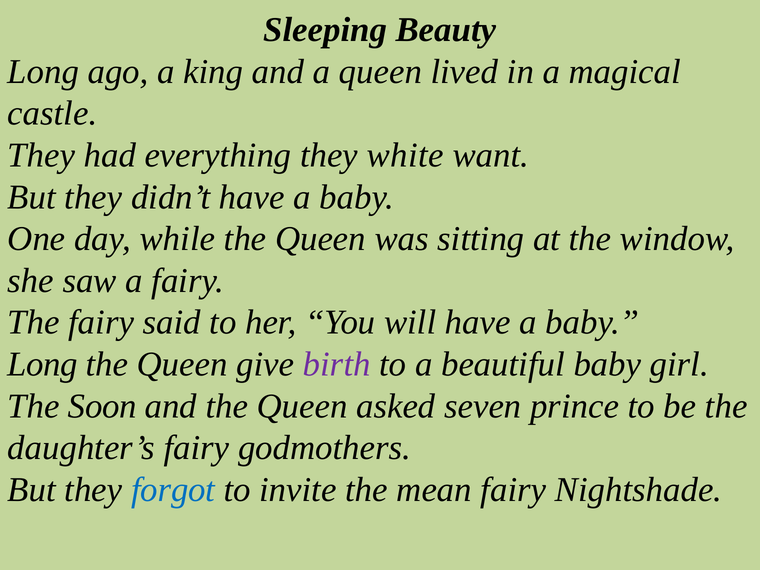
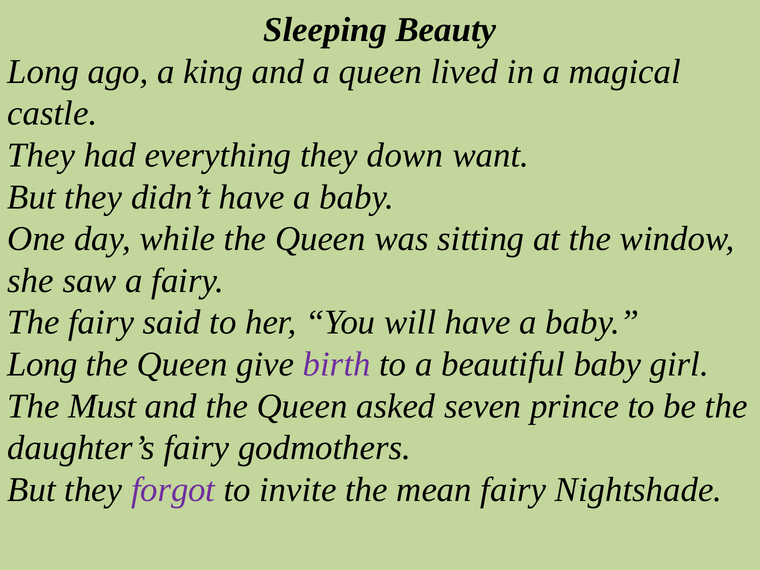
white: white -> down
Soon: Soon -> Must
forgot colour: blue -> purple
